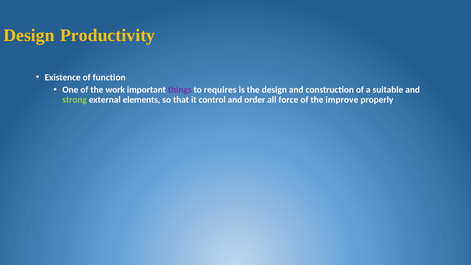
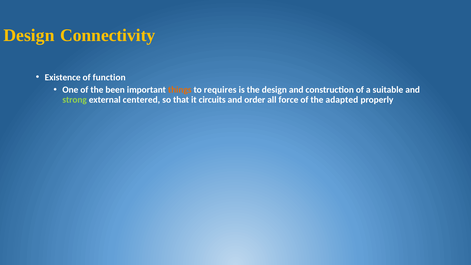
Productivity: Productivity -> Connectivity
work: work -> been
things colour: purple -> orange
elements: elements -> centered
control: control -> circuits
improve: improve -> adapted
